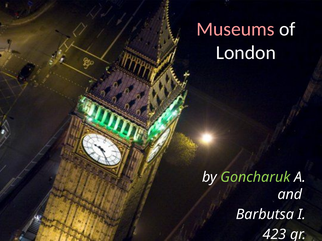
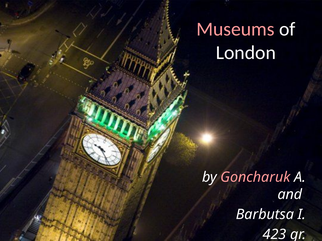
Goncharuk colour: light green -> pink
